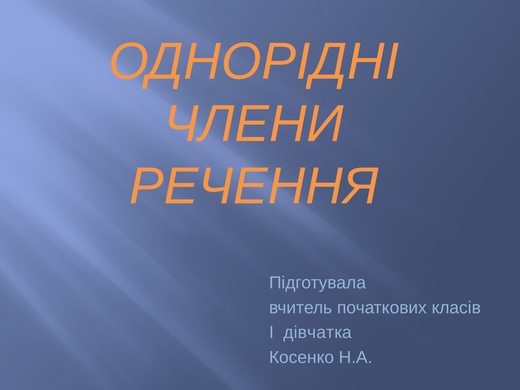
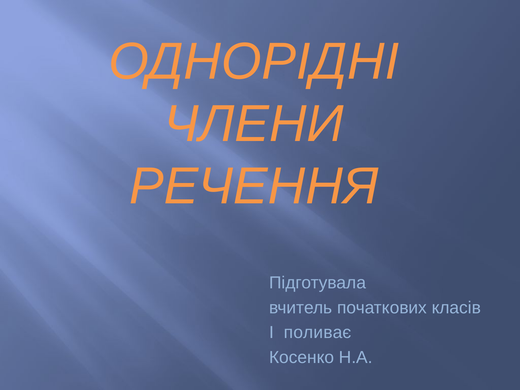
дівчатка: дівчатка -> поливає
